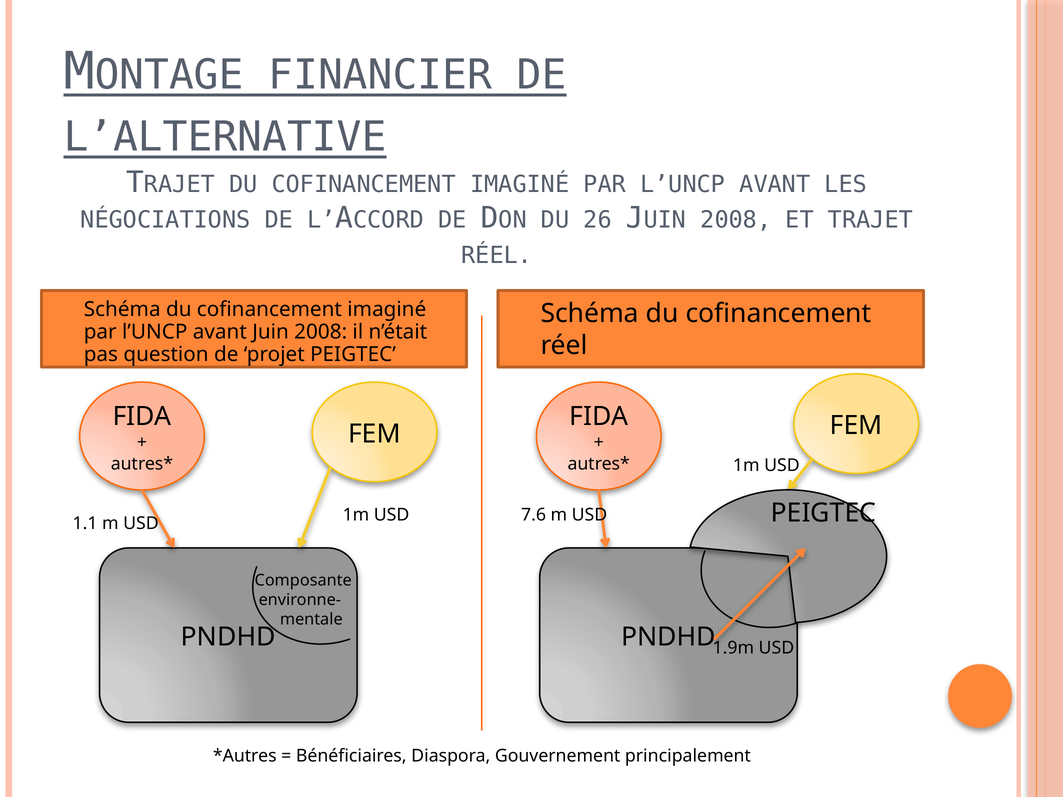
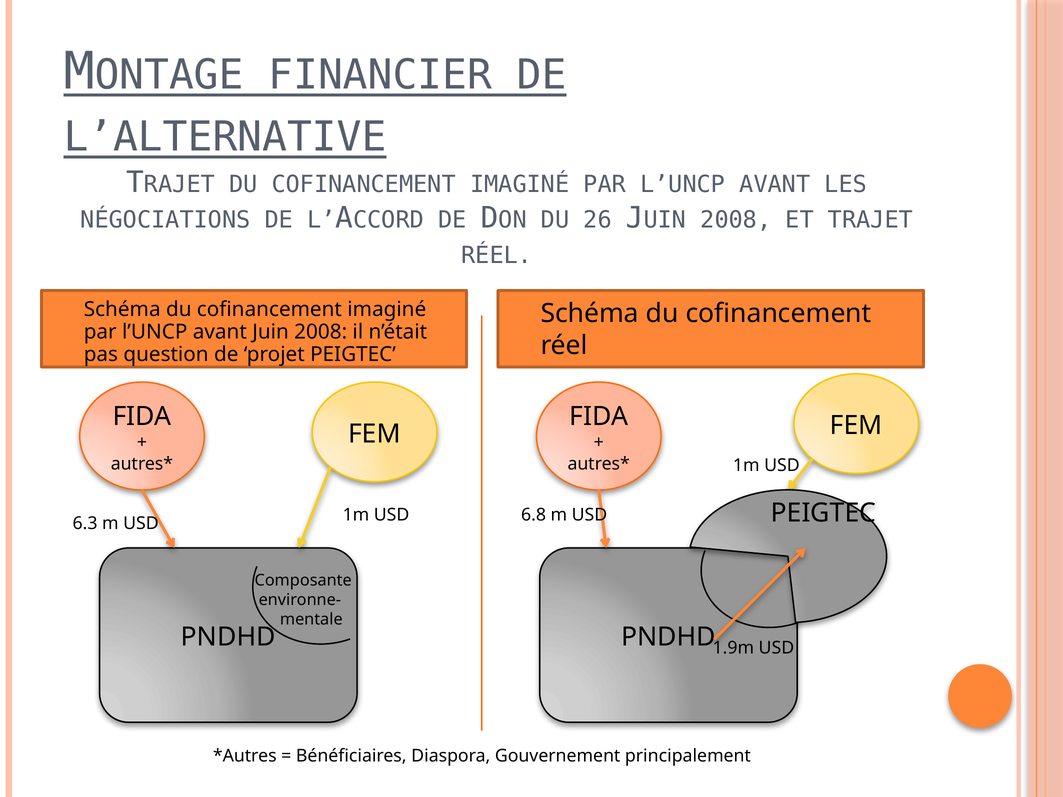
7.6: 7.6 -> 6.8
1.1: 1.1 -> 6.3
